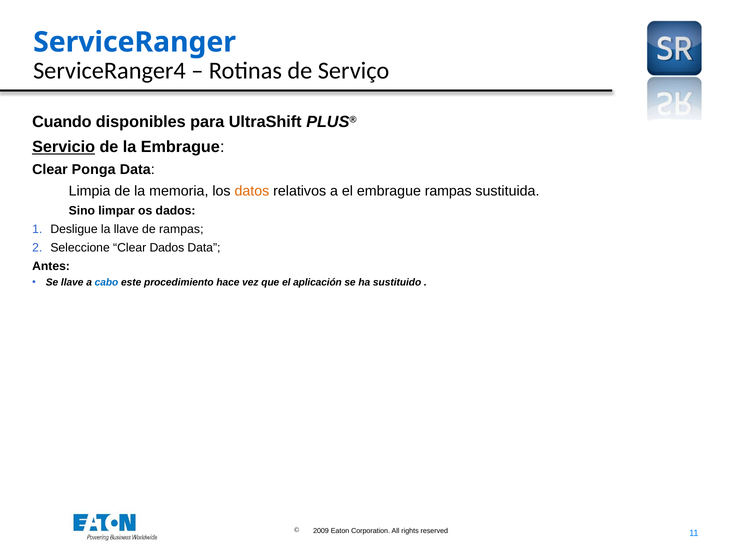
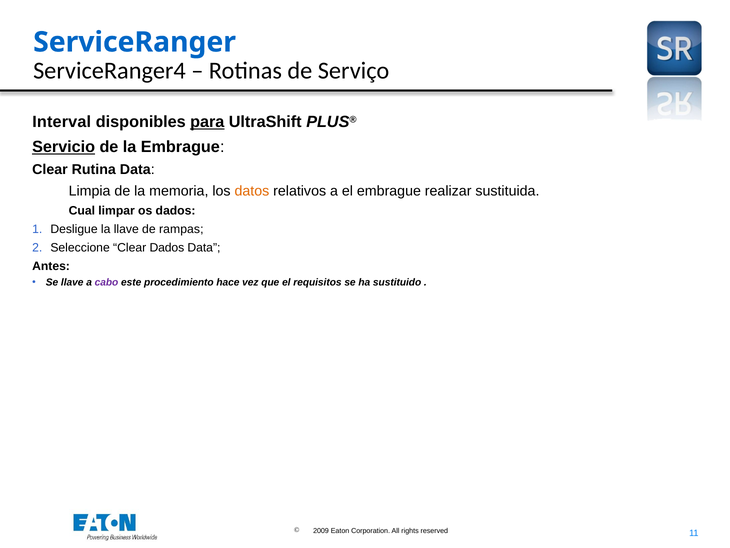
Cuando: Cuando -> Interval
para underline: none -> present
Ponga: Ponga -> Rutina
embrague rampas: rampas -> realizar
Sino: Sino -> Cual
cabo colour: blue -> purple
aplicación: aplicación -> requisitos
